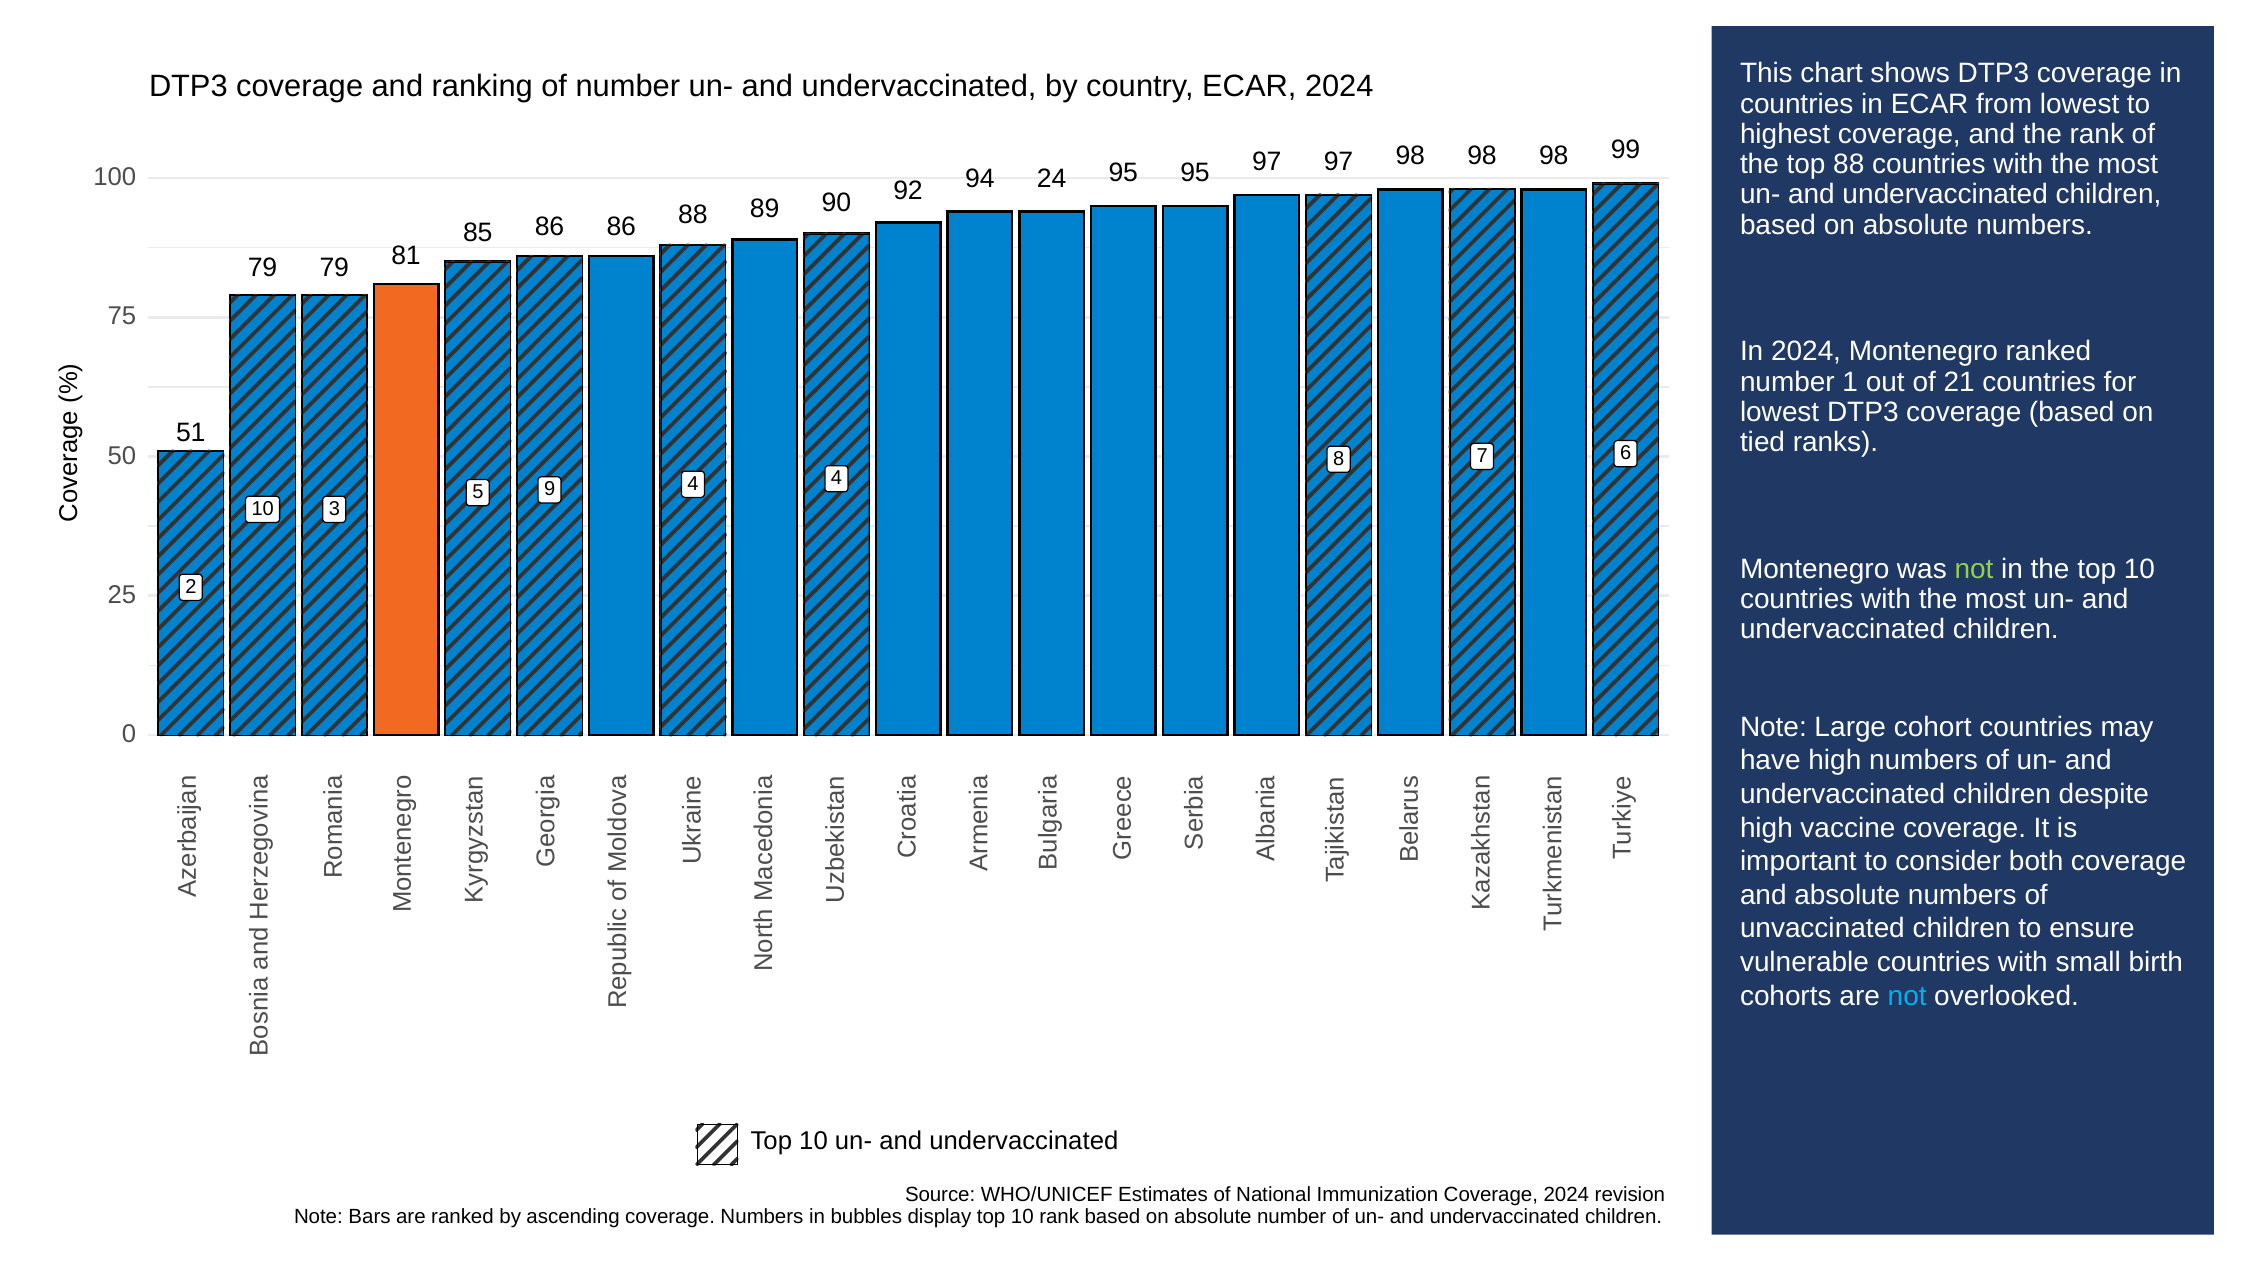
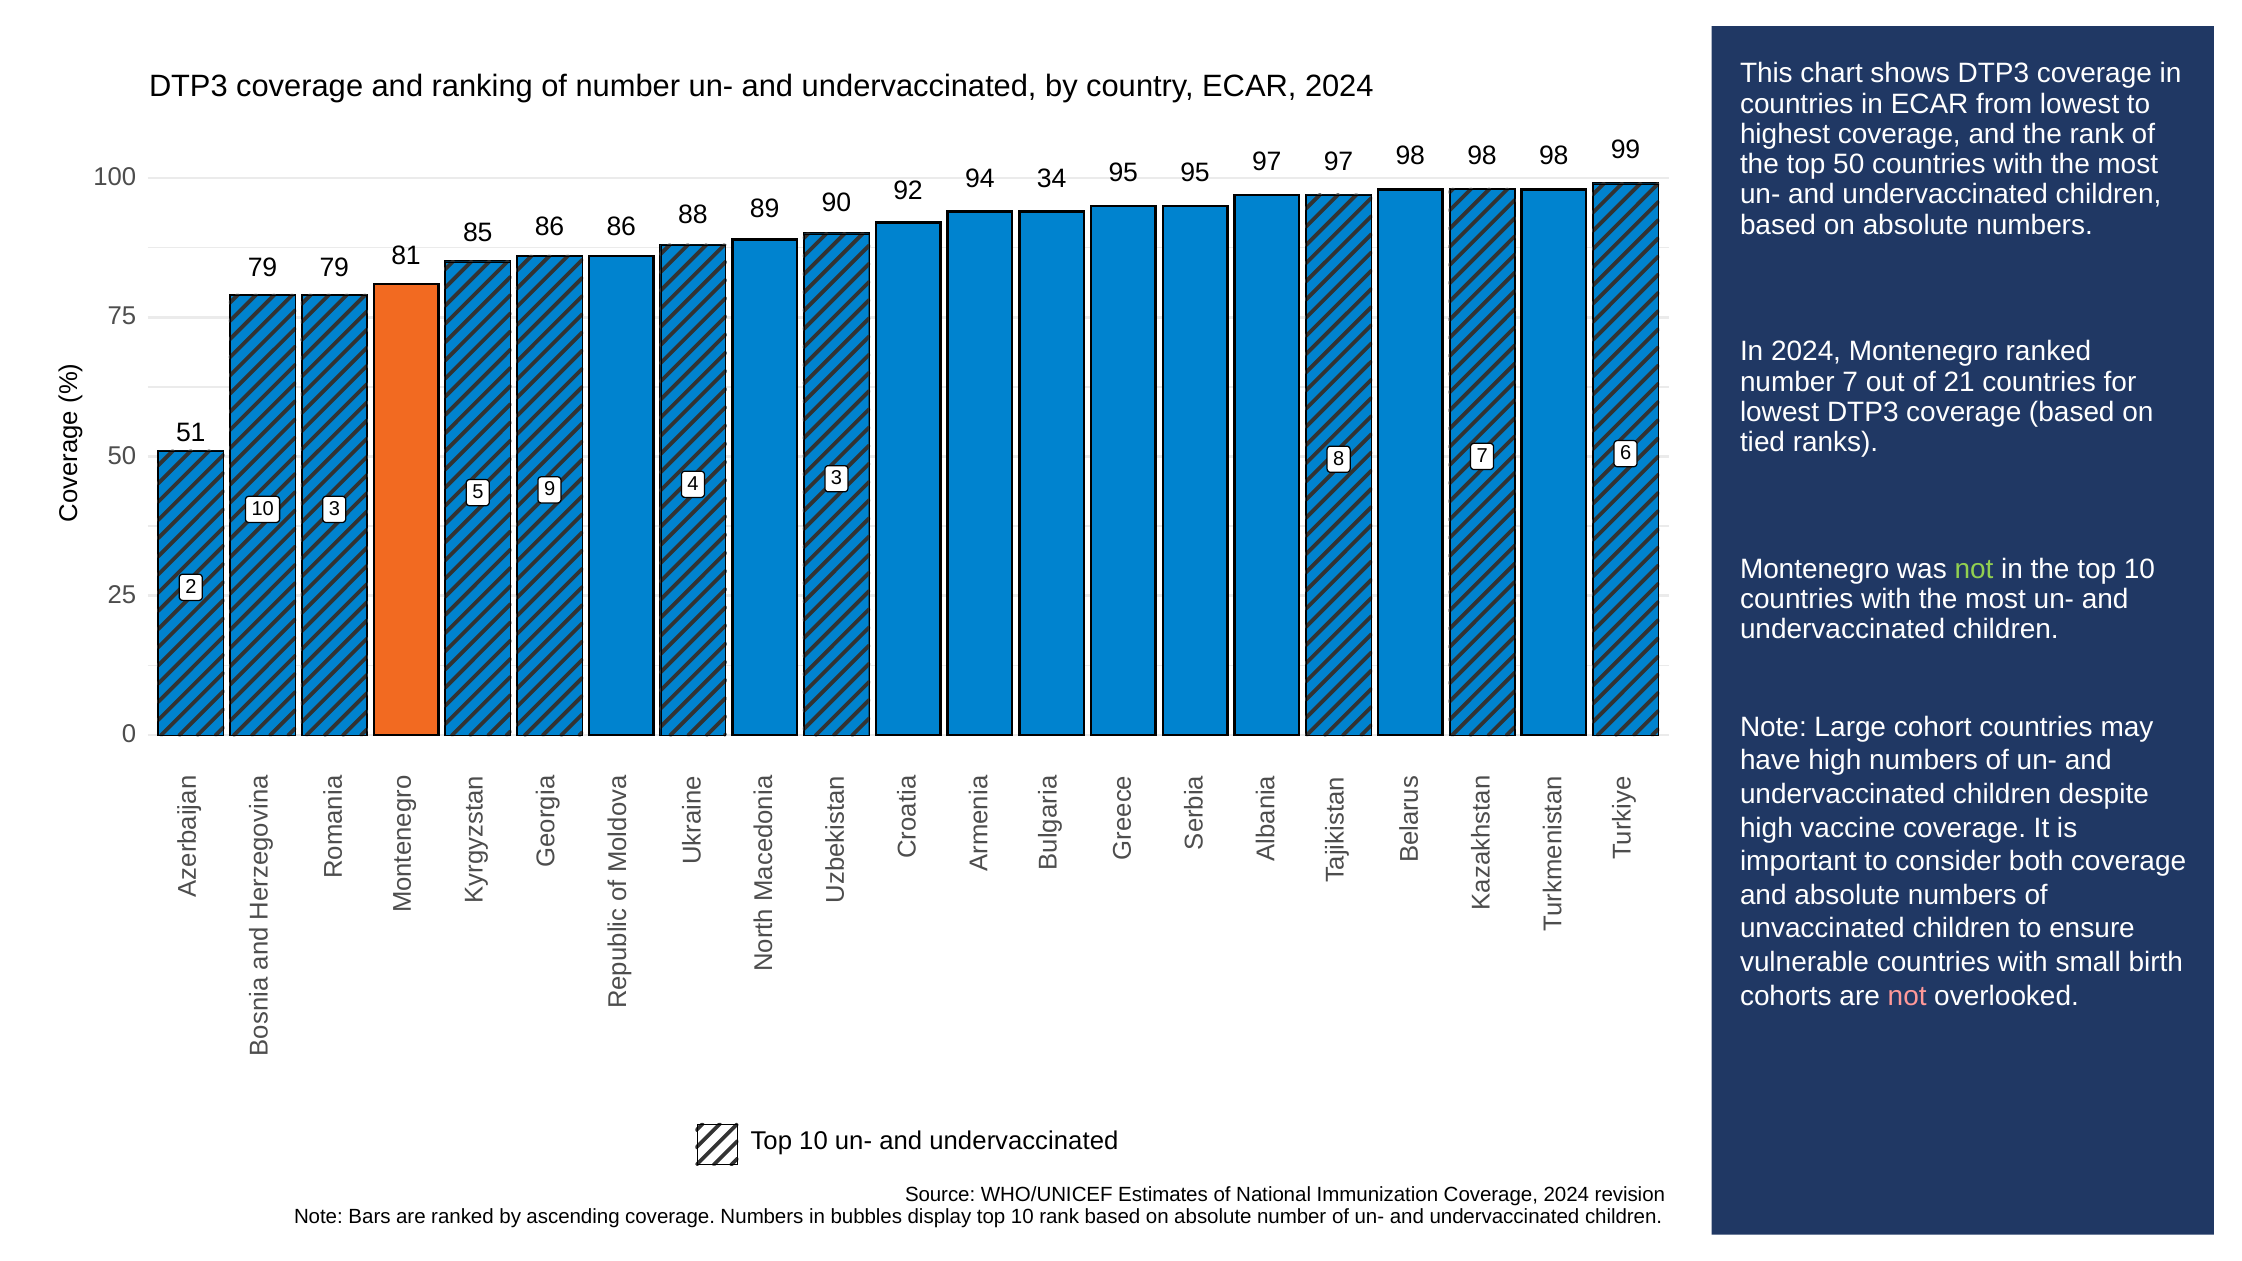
top 88: 88 -> 50
24: 24 -> 34
number 1: 1 -> 7
4 4: 4 -> 3
not at (1907, 996) colour: light blue -> pink
